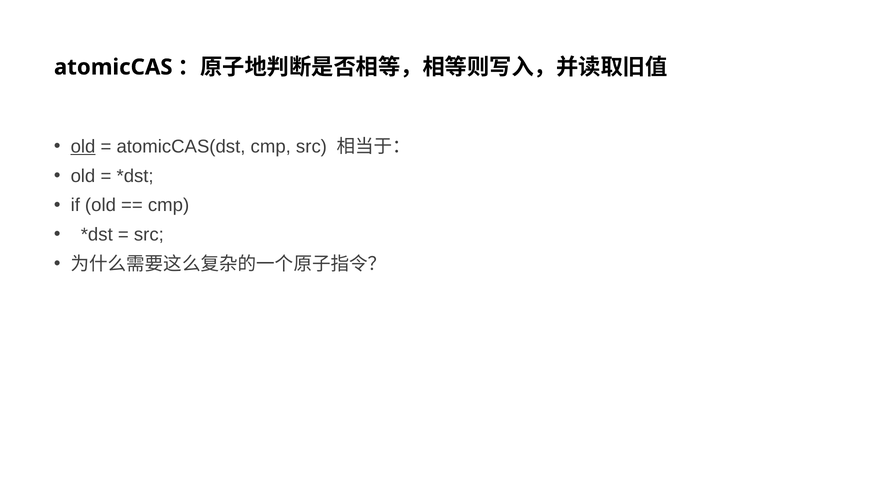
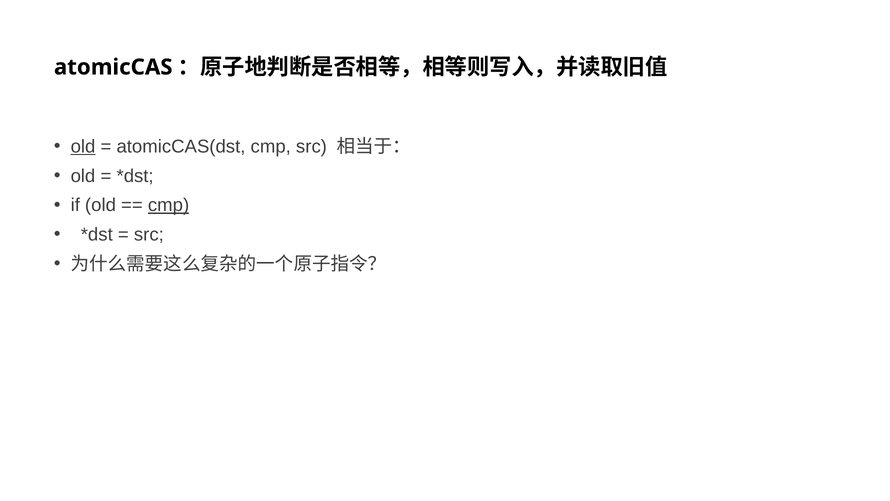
cmp at (169, 205) underline: none -> present
